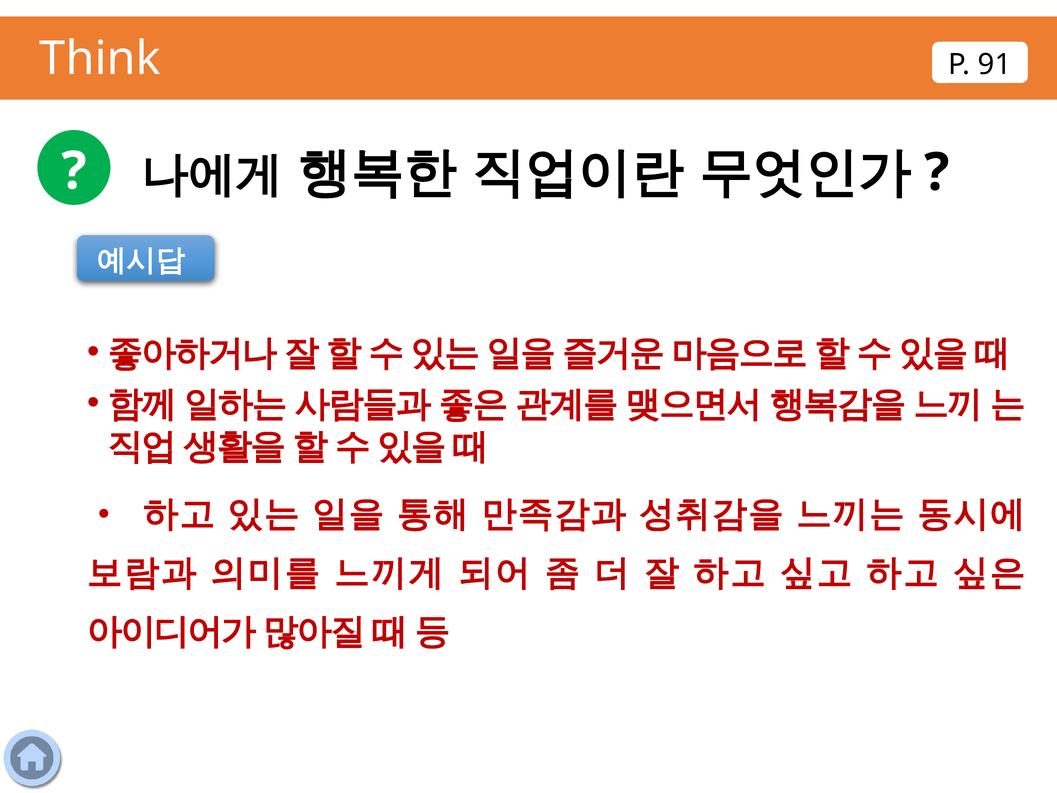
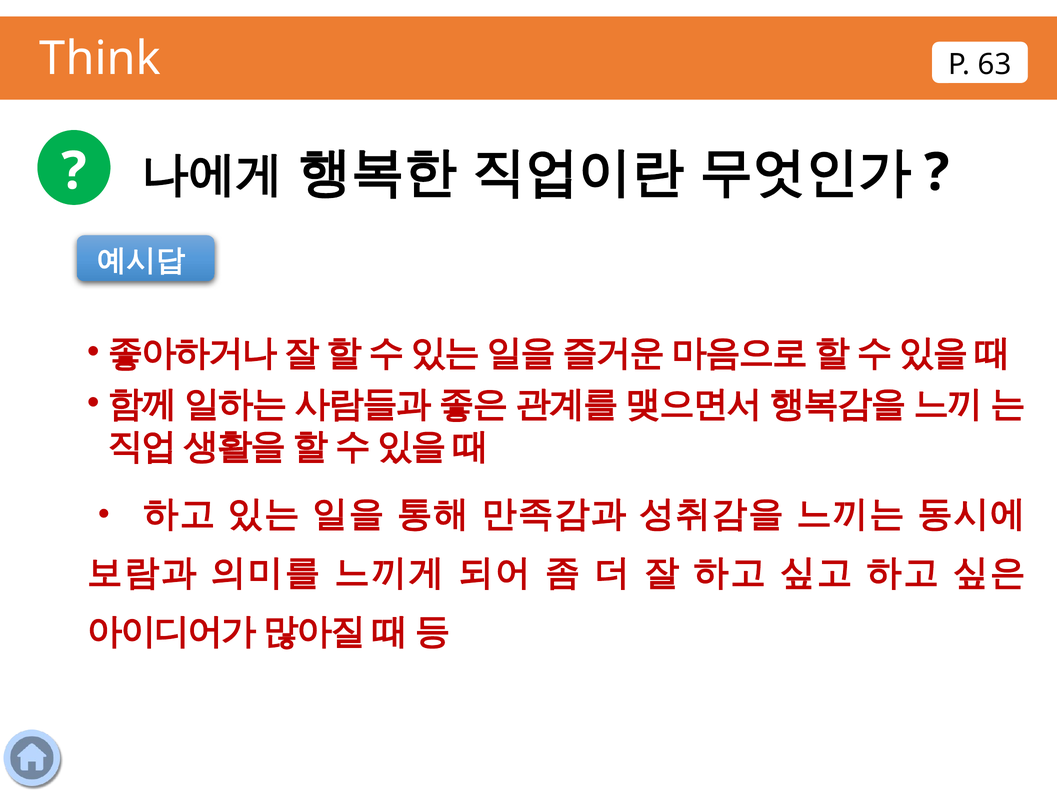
91: 91 -> 63
